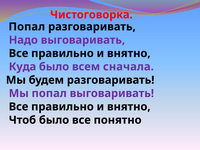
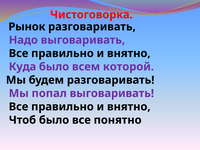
Попал at (27, 27): Попал -> Рынок
сначала: сначала -> которой
